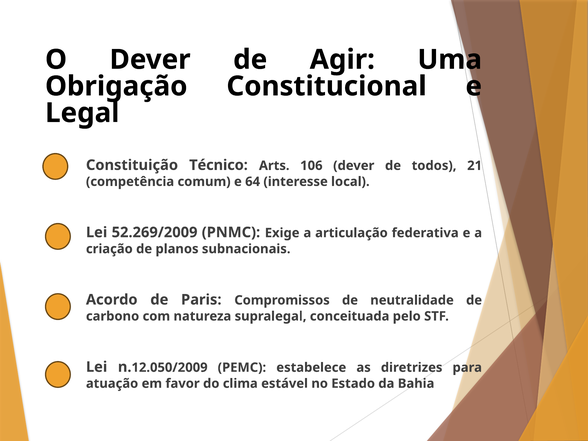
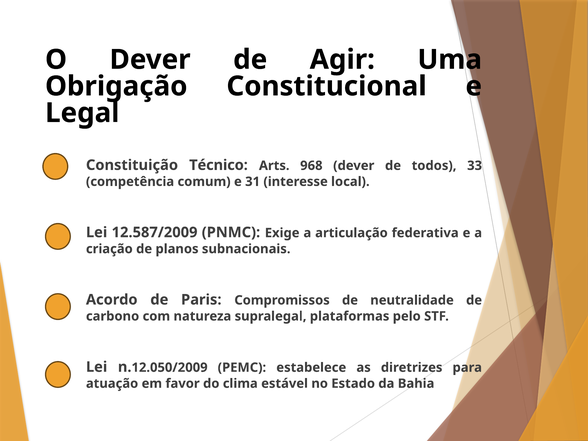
106: 106 -> 968
21: 21 -> 33
64: 64 -> 31
52.269/2009: 52.269/2009 -> 12.587/2009
conceituada: conceituada -> plataformas
